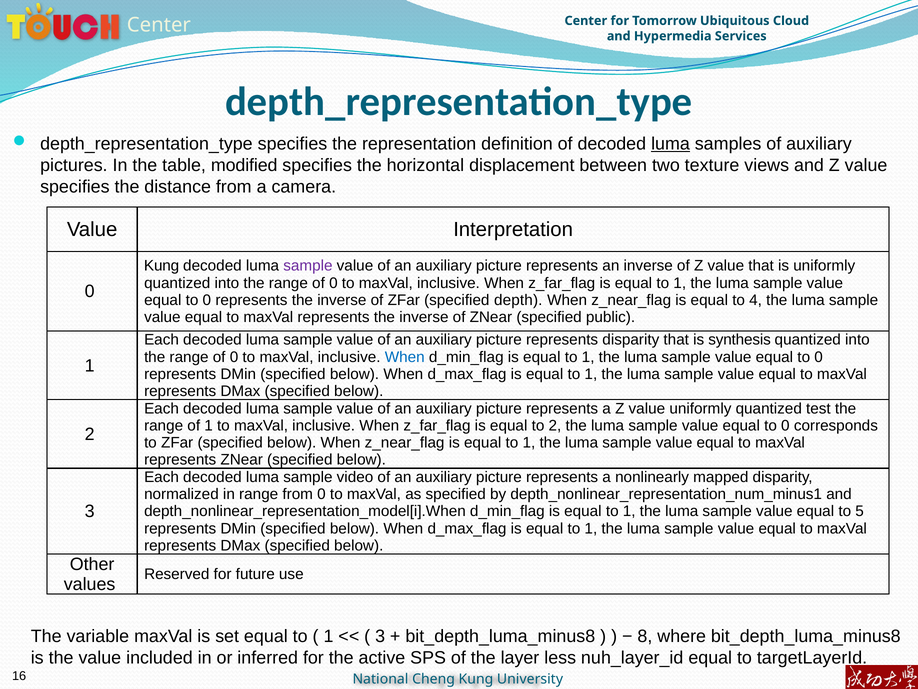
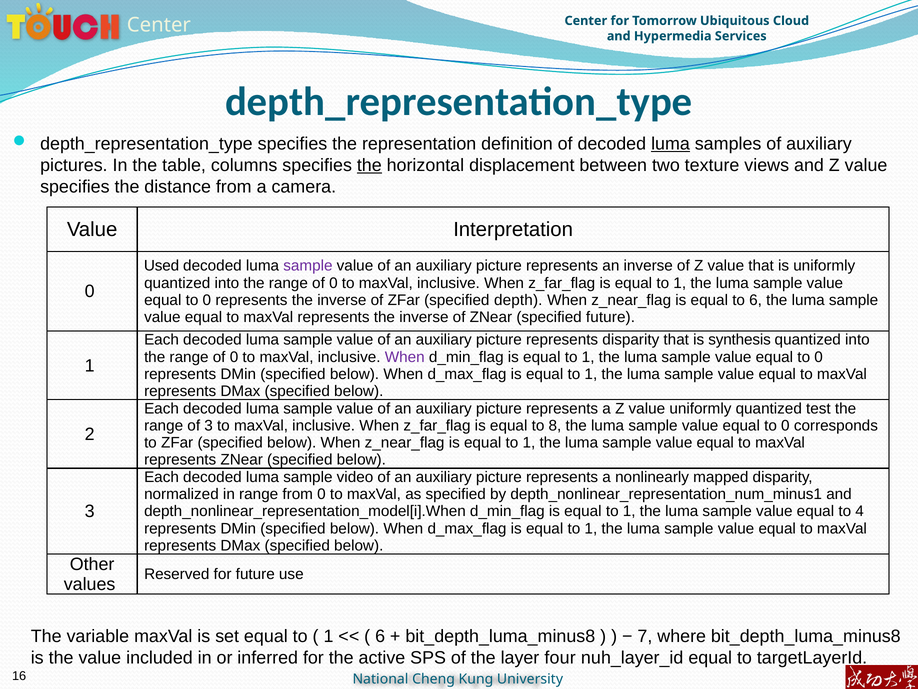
modified: modified -> columns
the at (369, 165) underline: none -> present
Kung at (162, 266): Kung -> Used
to 4: 4 -> 6
specified public: public -> future
When at (405, 357) colour: blue -> purple
of 1: 1 -> 3
to 2: 2 -> 8
5: 5 -> 4
3 at (380, 636): 3 -> 6
8: 8 -> 7
less: less -> four
